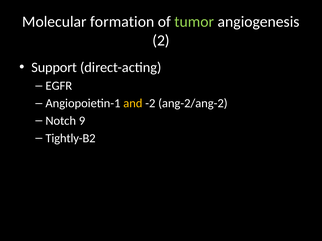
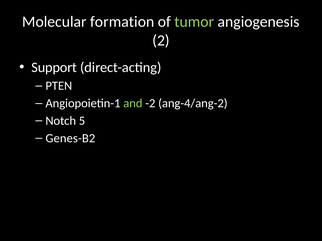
EGFR: EGFR -> PTEN
and colour: yellow -> light green
ang-2/ang-2: ang-2/ang-2 -> ang-4/ang-2
9: 9 -> 5
Tightly-B2: Tightly-B2 -> Genes-B2
